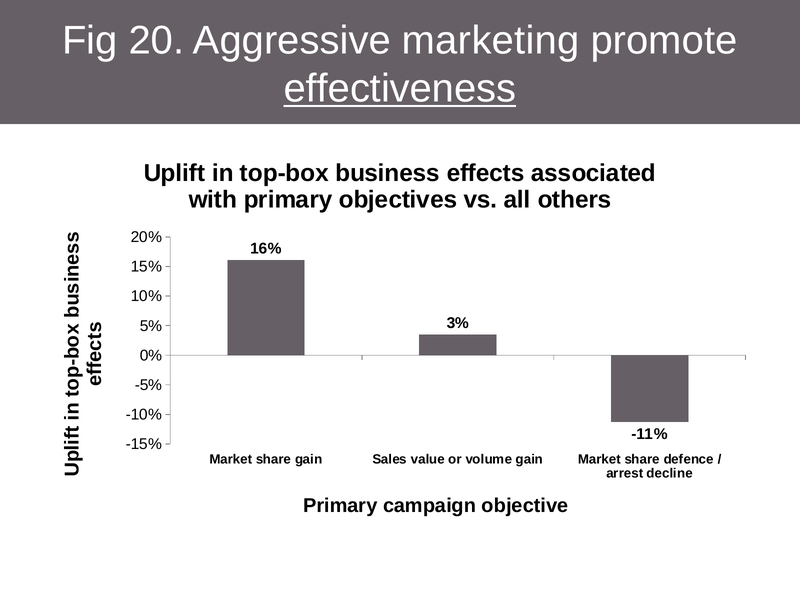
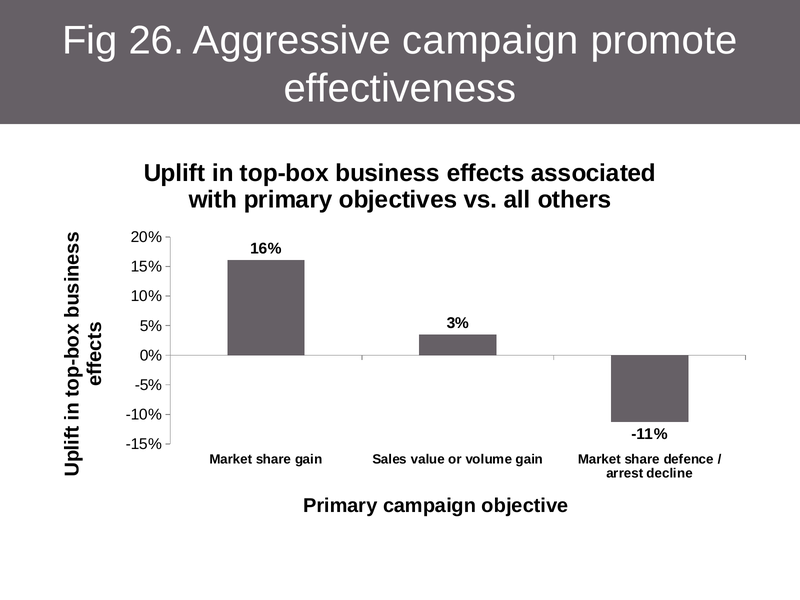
20: 20 -> 26
Aggressive marketing: marketing -> campaign
effectiveness underline: present -> none
